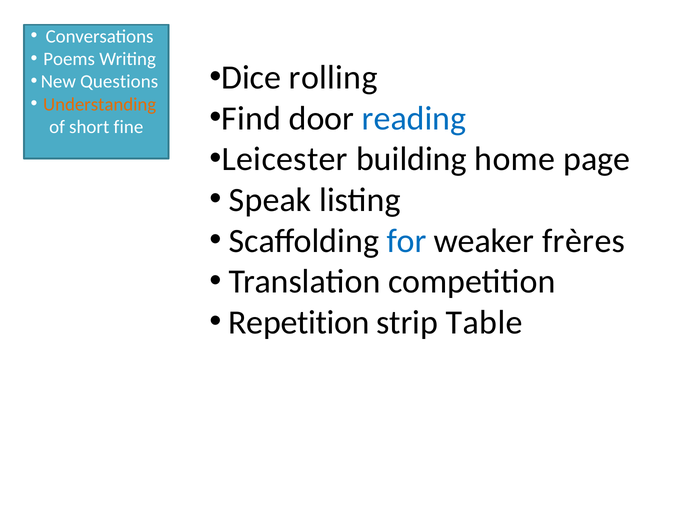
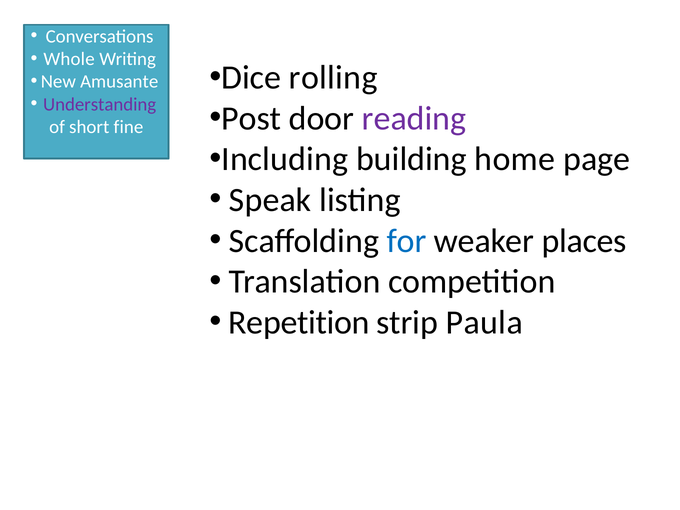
Poems: Poems -> Whole
Questions: Questions -> Amusante
Understanding colour: orange -> purple
Find: Find -> Post
reading colour: blue -> purple
Leicester: Leicester -> Including
frères: frères -> places
Table: Table -> Paula
